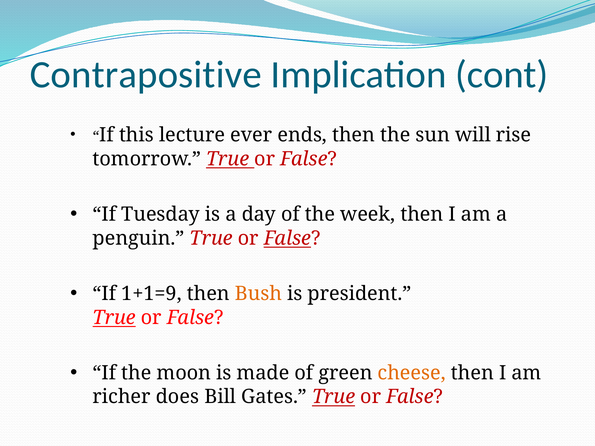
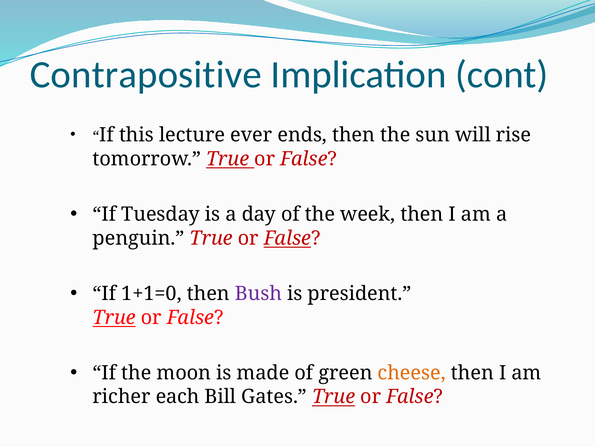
1+1=9: 1+1=9 -> 1+1=0
Bush colour: orange -> purple
does: does -> each
